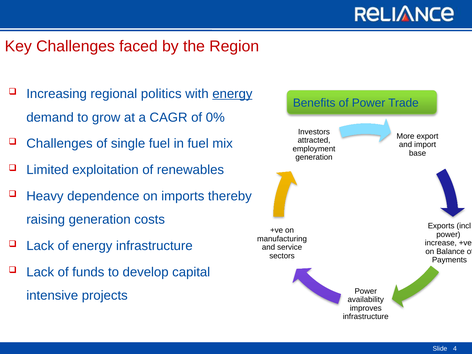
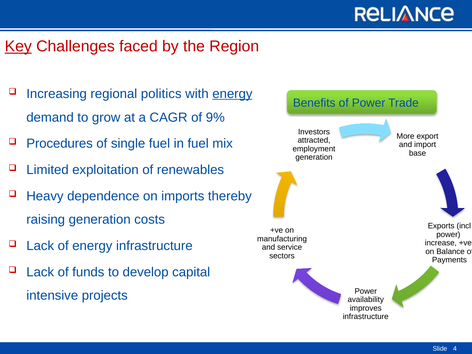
Key underline: none -> present
0%: 0% -> 9%
Challenges at (59, 144): Challenges -> Procedures
